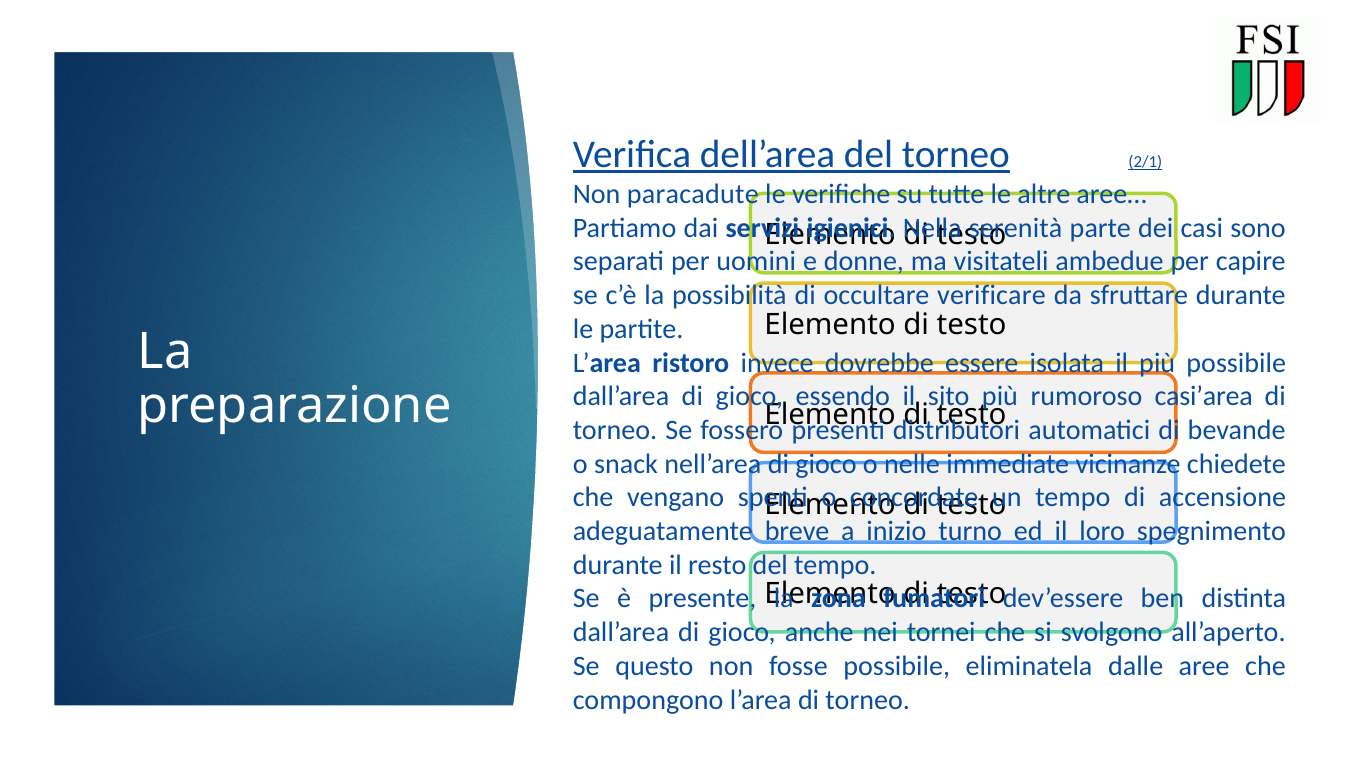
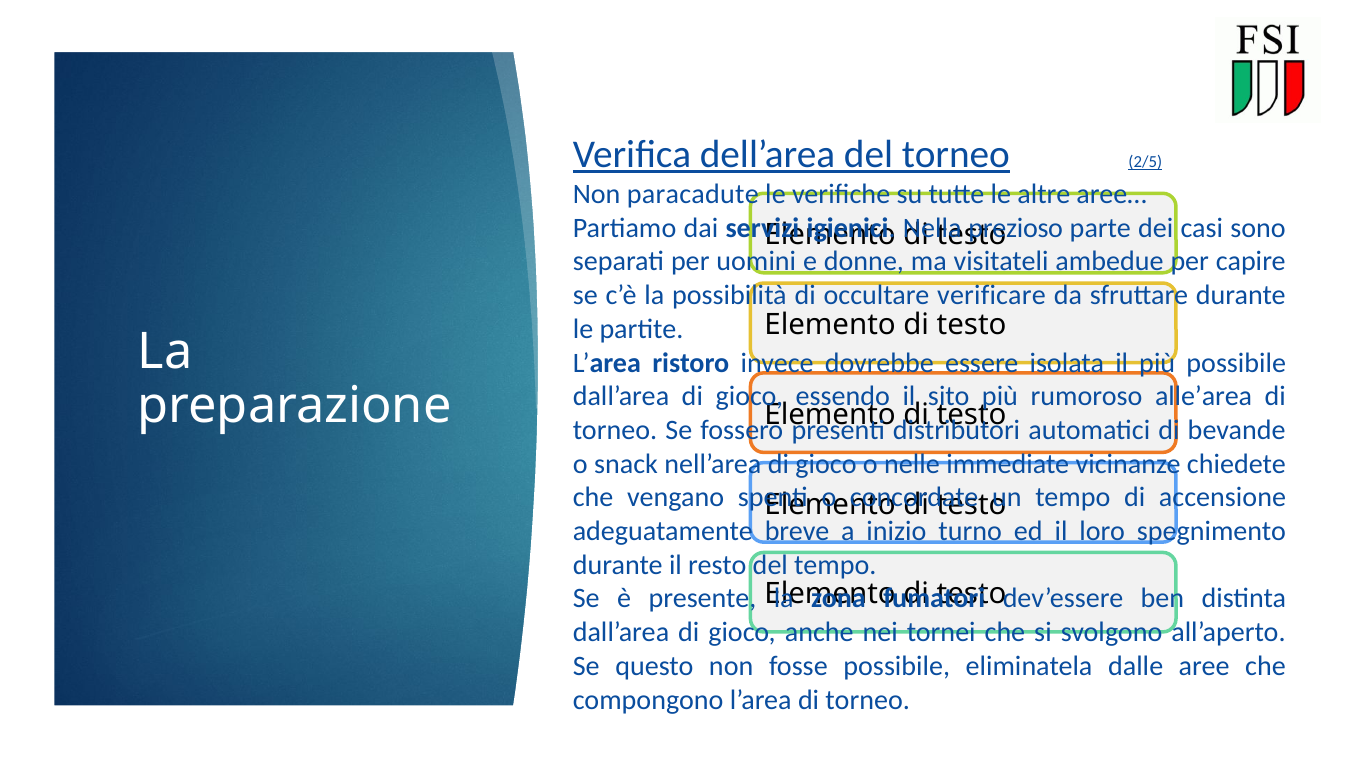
2/1: 2/1 -> 2/5
serenità: serenità -> prezioso
casi’area: casi’area -> alle’area
